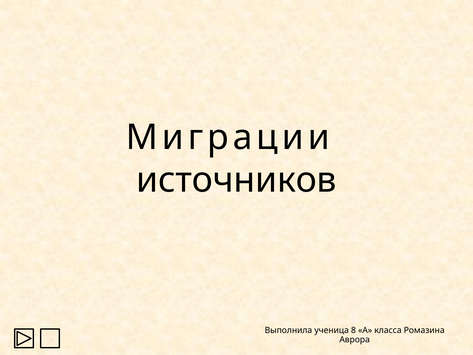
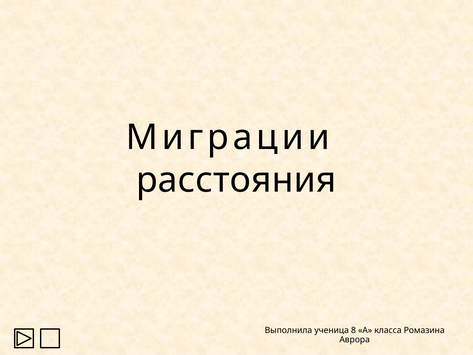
источников: источников -> расстояния
